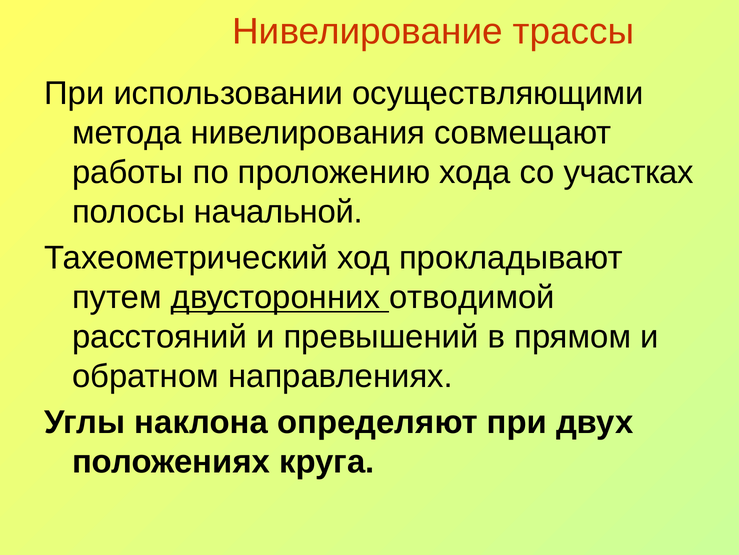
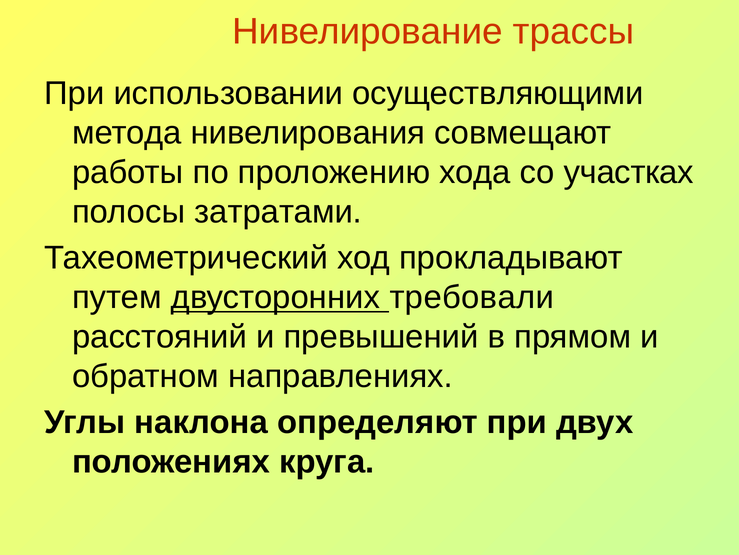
начальной: начальной -> затратами
отводимой: отводимой -> требовали
